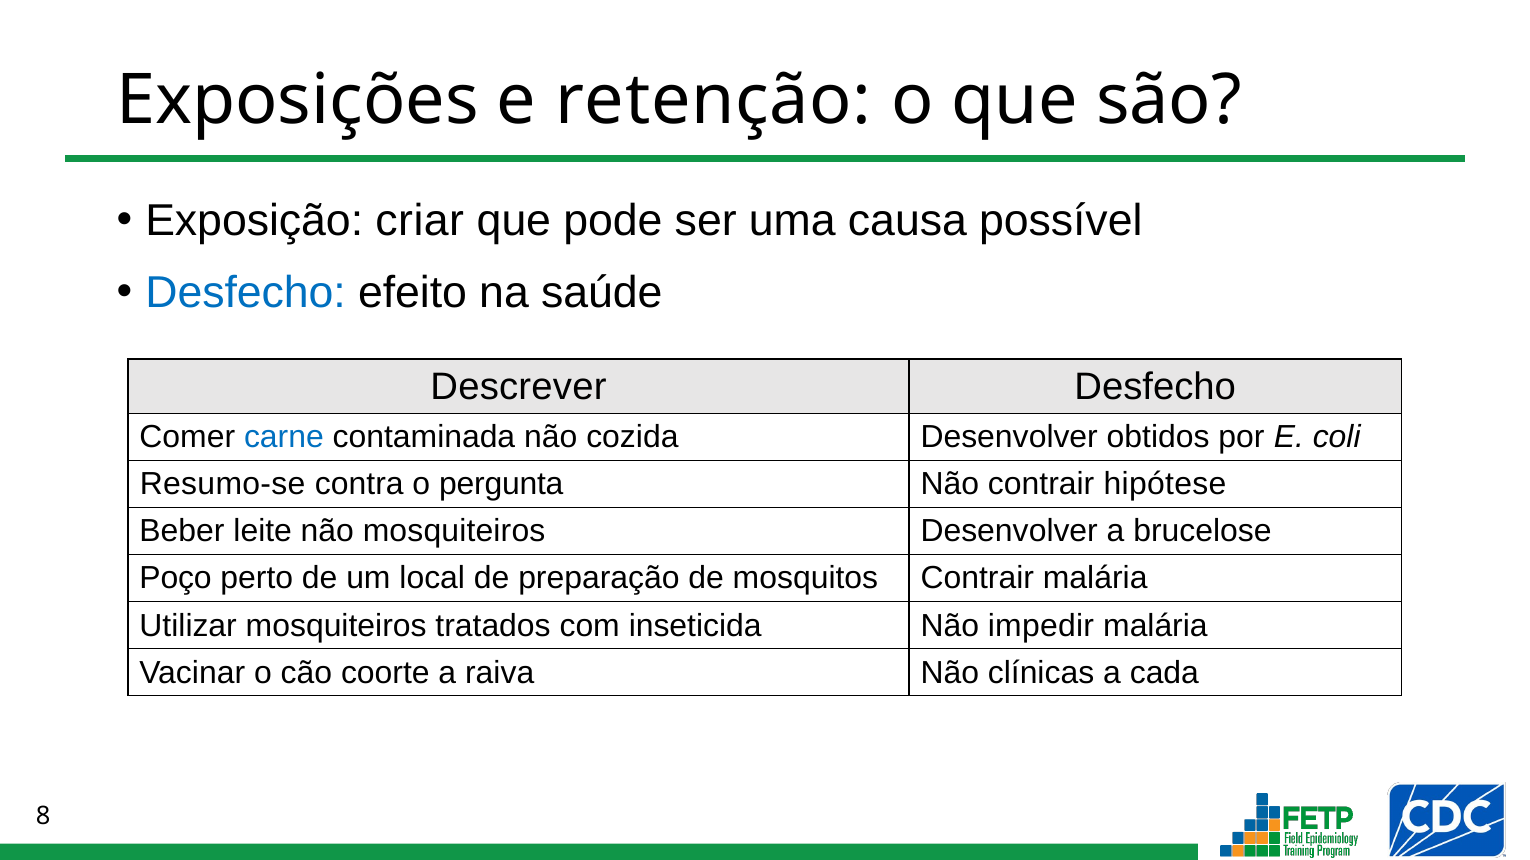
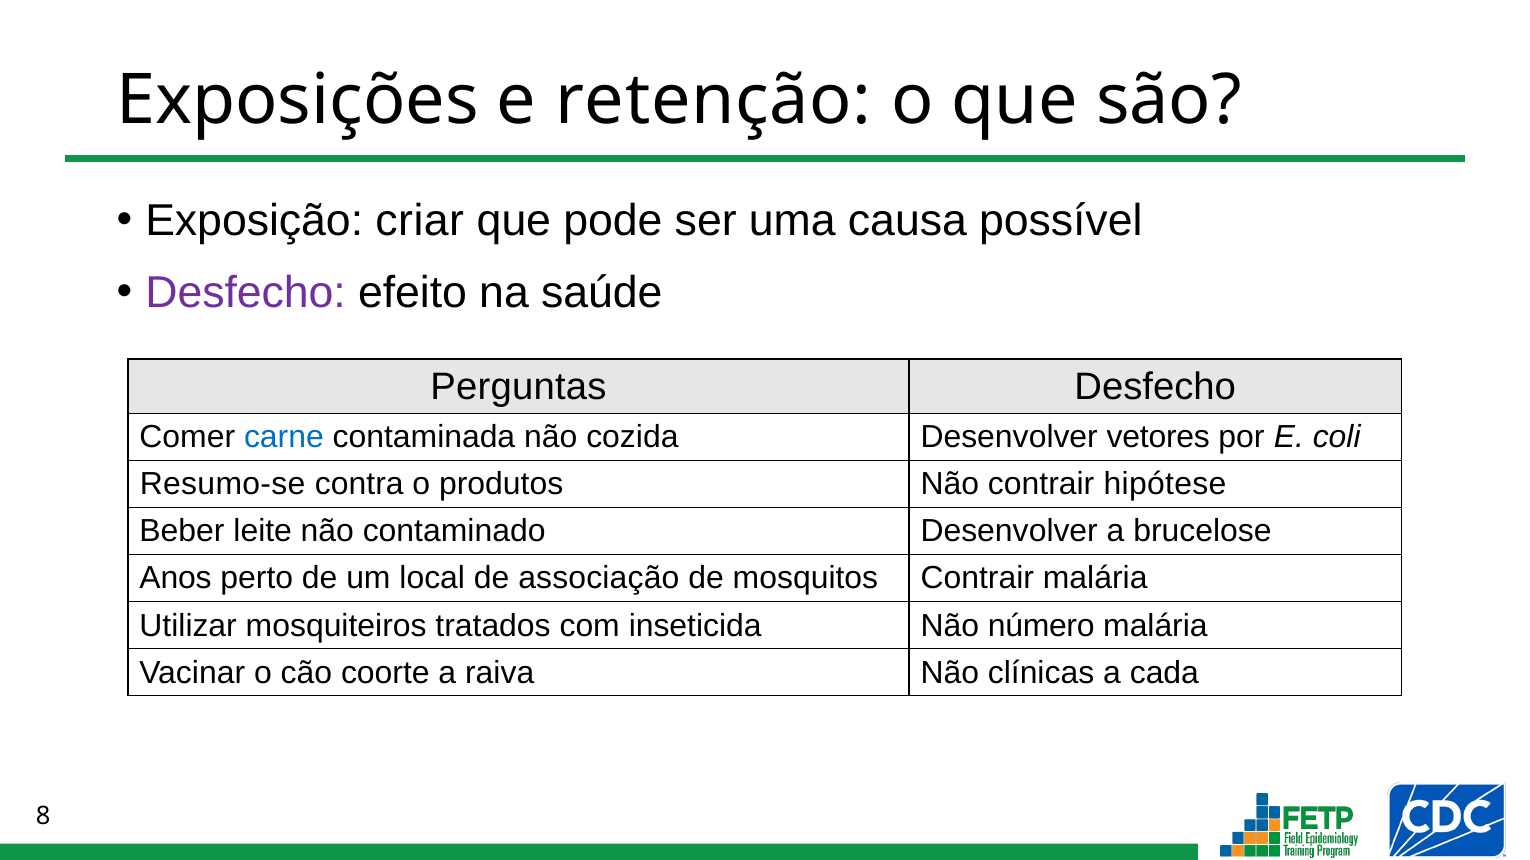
Desfecho at (246, 293) colour: blue -> purple
Descrever: Descrever -> Perguntas
obtidos: obtidos -> vetores
pergunta: pergunta -> produtos
não mosquiteiros: mosquiteiros -> contaminado
Poço: Poço -> Anos
preparação: preparação -> associação
impedir: impedir -> número
